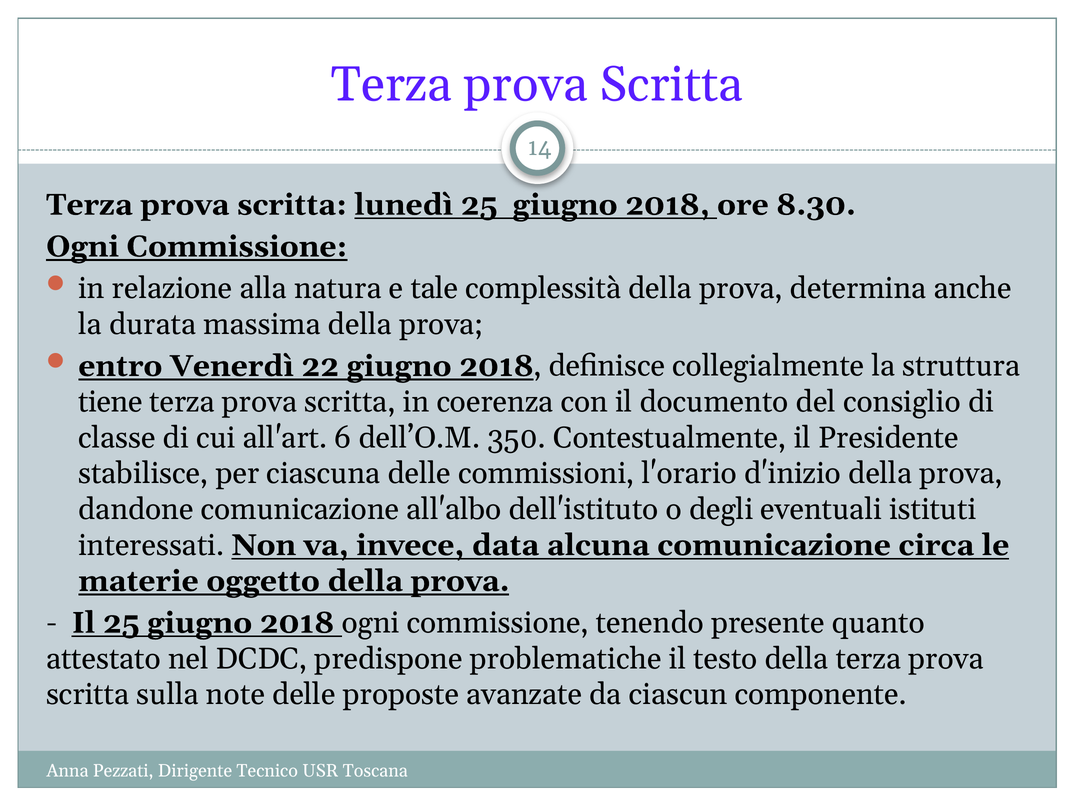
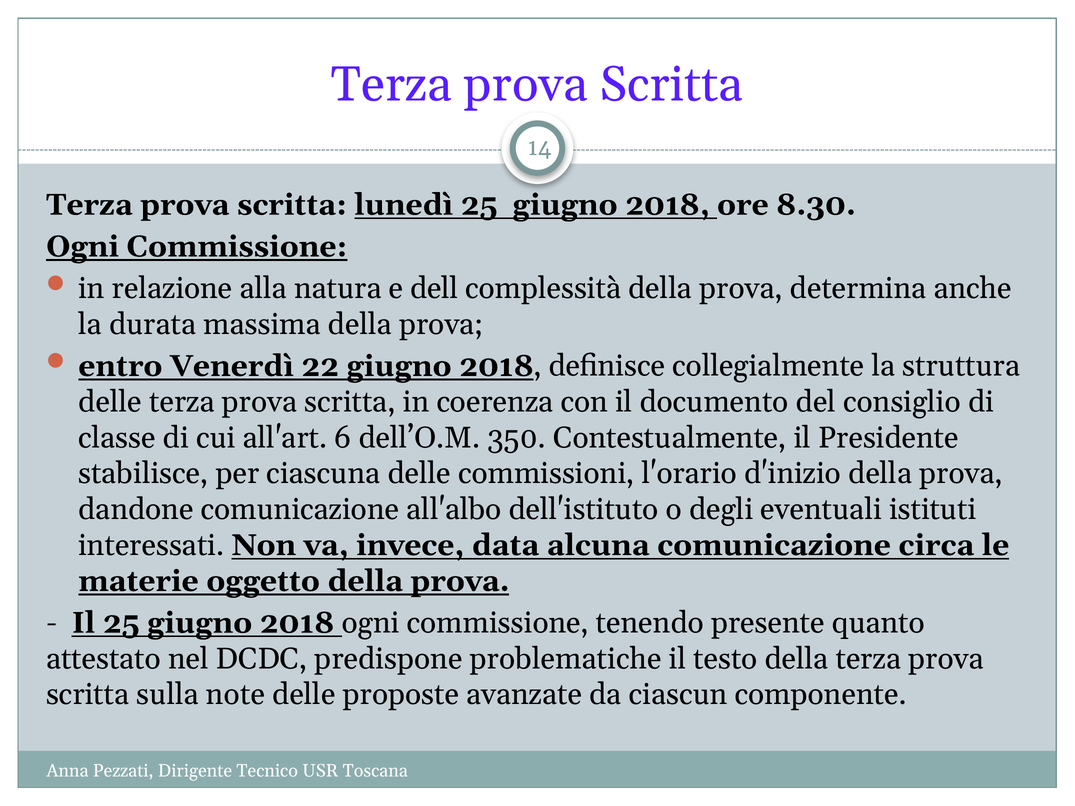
tale: tale -> dell
tiene at (110, 402): tiene -> delle
